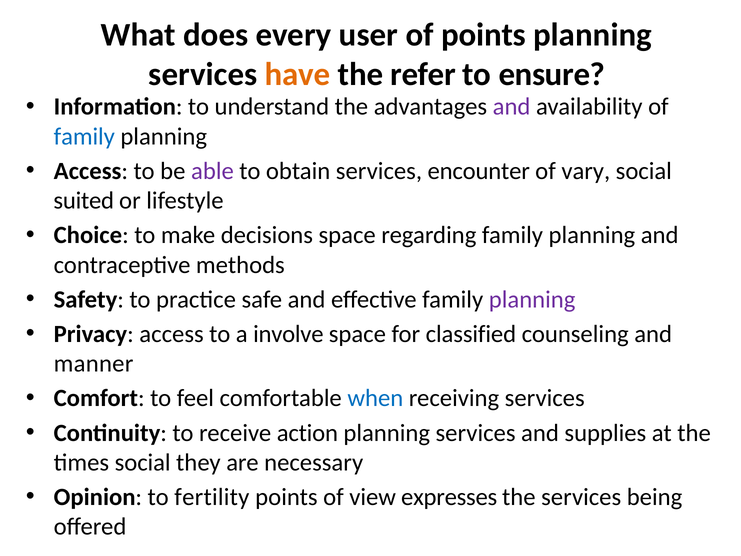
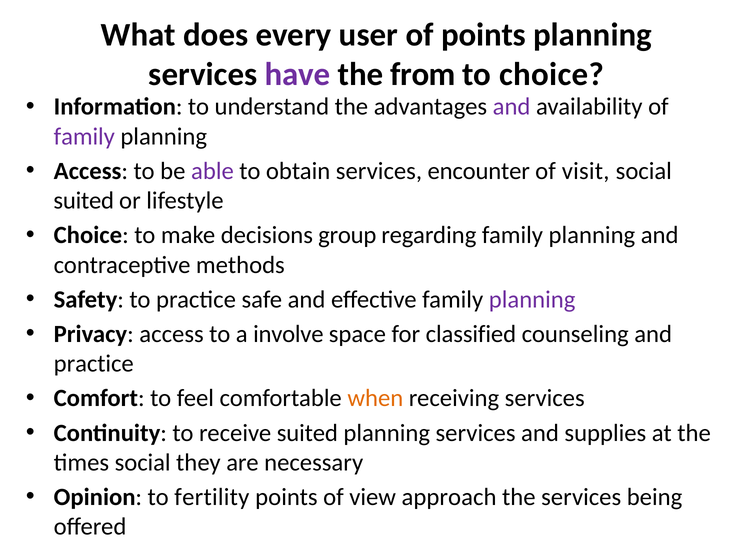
have colour: orange -> purple
refer: refer -> from
to ensure: ensure -> choice
family at (84, 136) colour: blue -> purple
vary: vary -> visit
decisions space: space -> group
manner at (94, 364): manner -> practice
when colour: blue -> orange
receive action: action -> suited
expresses: expresses -> approach
